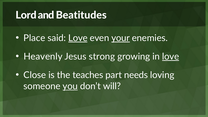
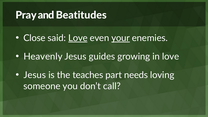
Lord: Lord -> Pray
Place: Place -> Close
strong: strong -> guides
love at (171, 57) underline: present -> none
Close at (35, 75): Close -> Jesus
you underline: present -> none
will: will -> call
